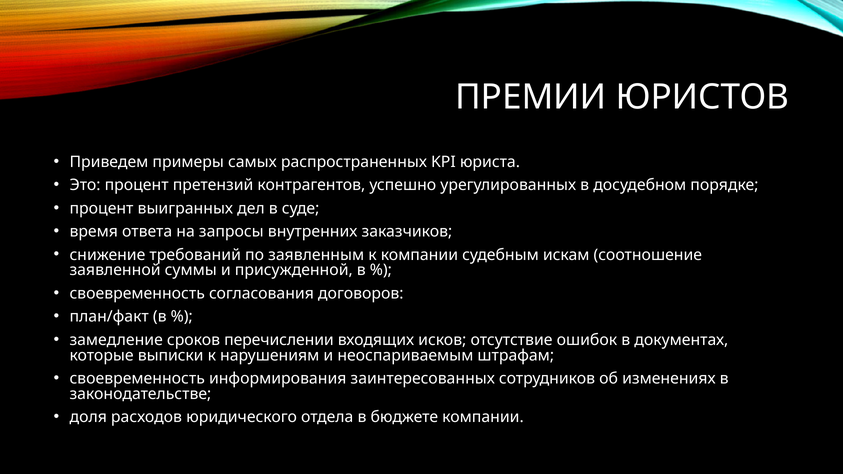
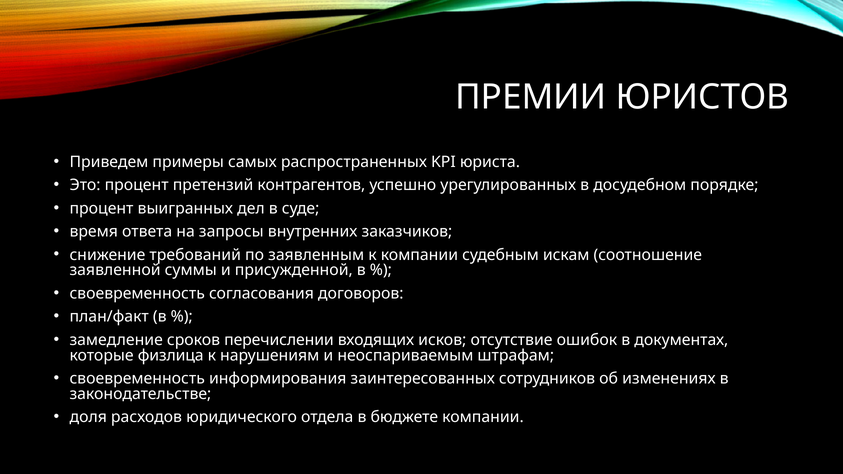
выписки: выписки -> физлица
